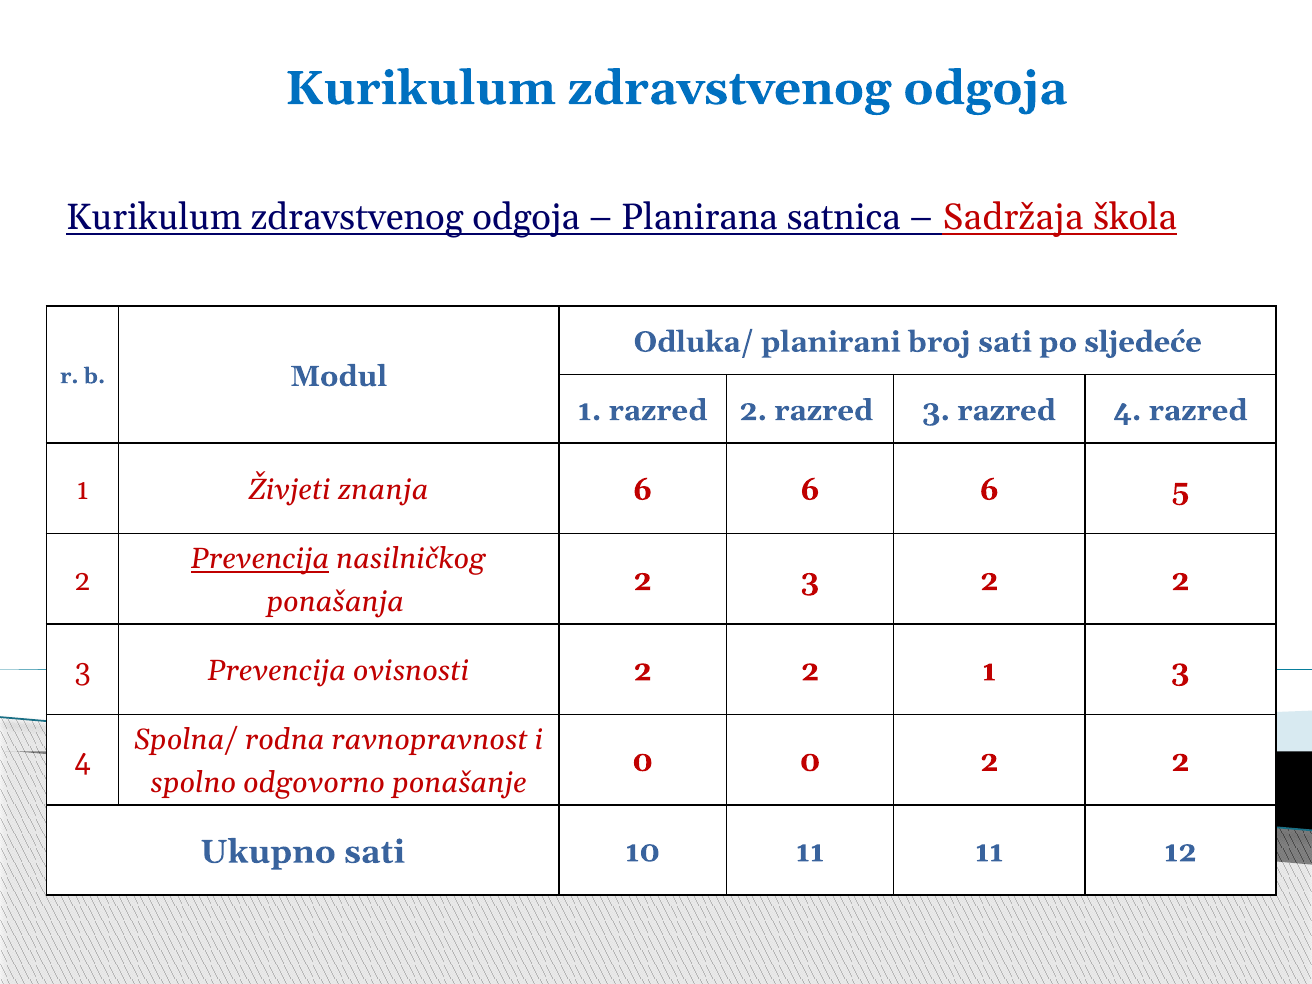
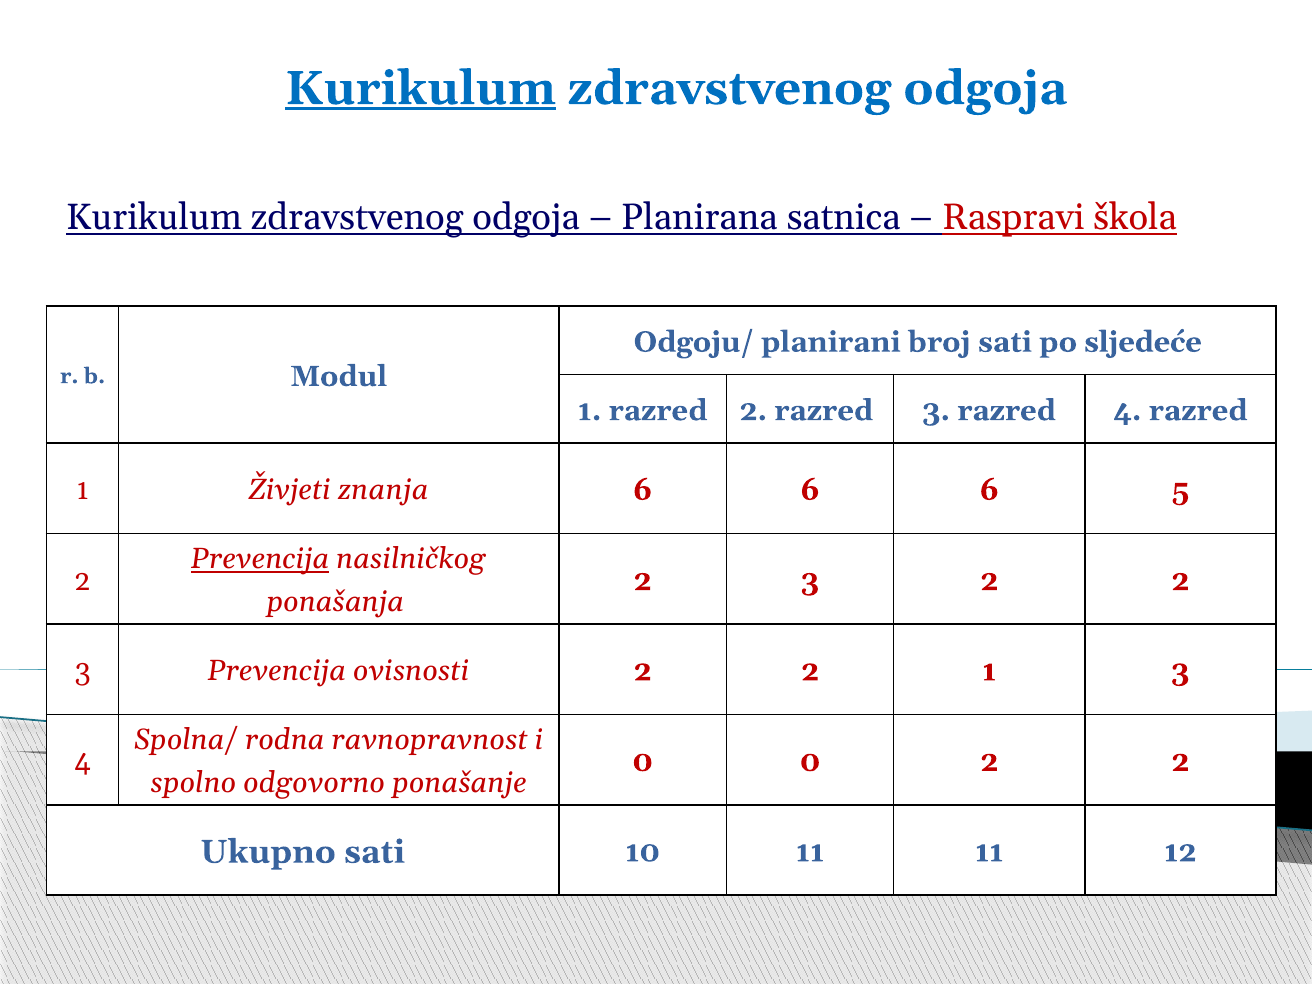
Kurikulum at (420, 88) underline: none -> present
Sadržaja: Sadržaja -> Raspravi
Odluka/: Odluka/ -> Odgoju/
